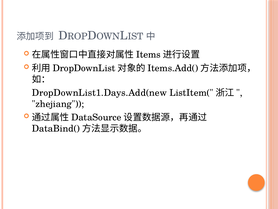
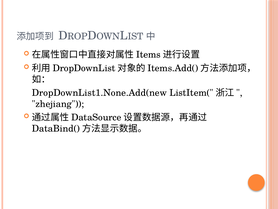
DropDownList1.Days.Add(new: DropDownList1.Days.Add(new -> DropDownList1.None.Add(new
